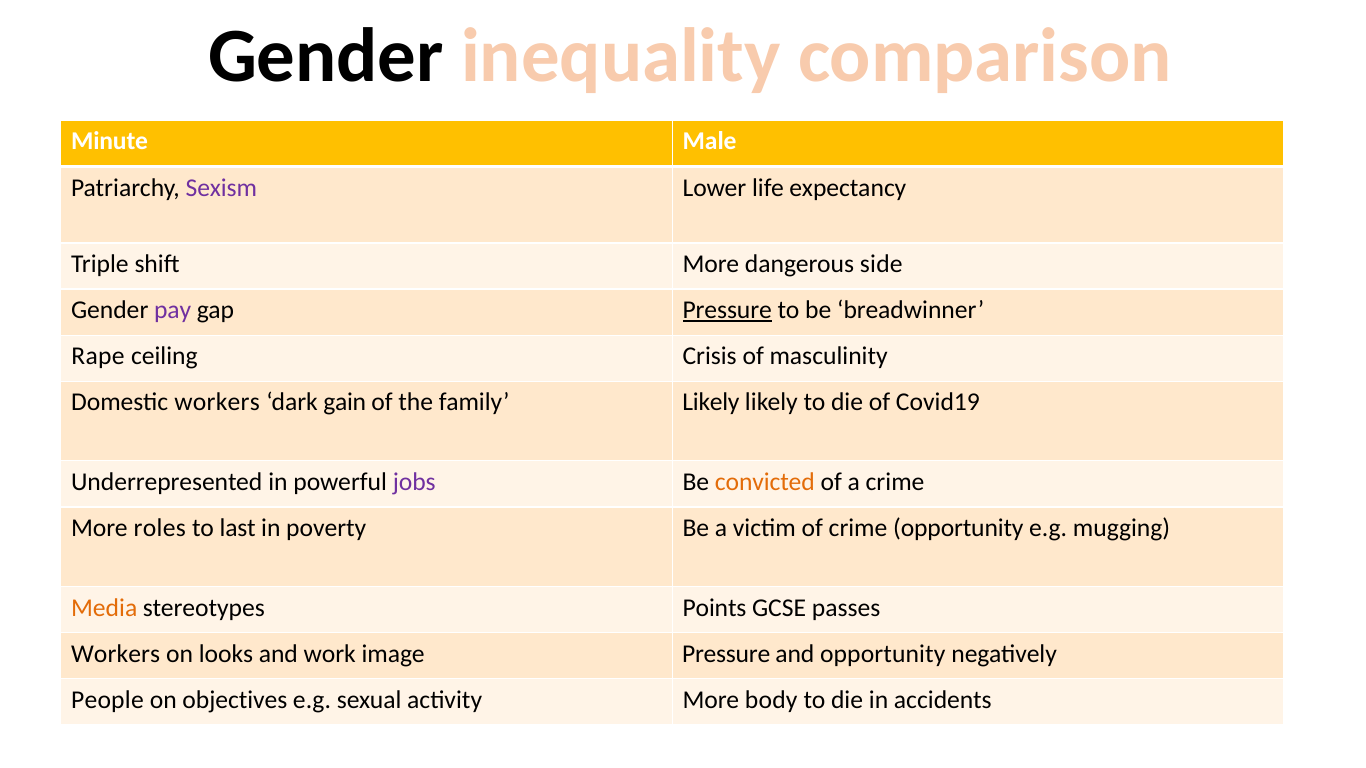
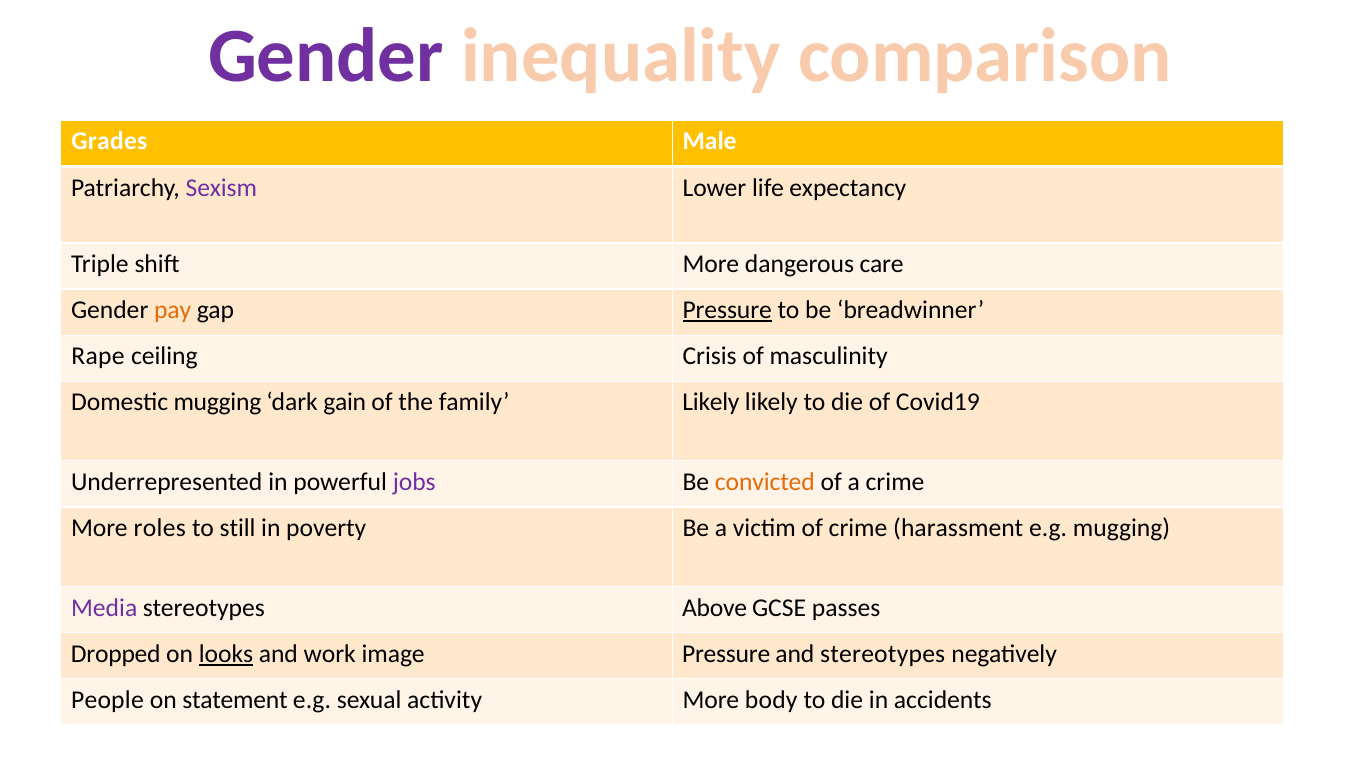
Gender at (326, 57) colour: black -> purple
Minute: Minute -> Grades
side: side -> care
pay colour: purple -> orange
Domestic workers: workers -> mugging
last: last -> still
crime opportunity: opportunity -> harassment
Media colour: orange -> purple
Points: Points -> Above
Workers at (116, 654): Workers -> Dropped
looks underline: none -> present
and opportunity: opportunity -> stereotypes
objectives: objectives -> statement
